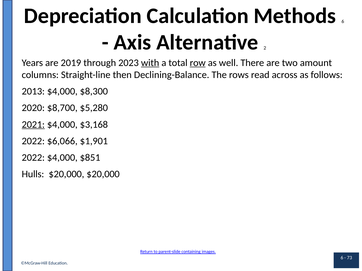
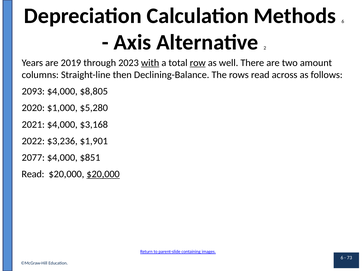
2013: 2013 -> 2093
$8,300: $8,300 -> $8,805
$8,700: $8,700 -> $1,000
2021 underline: present -> none
$6,066: $6,066 -> $3,236
2022 at (33, 158): 2022 -> 2077
Hulls at (33, 174): Hulls -> Read
$20,000 at (103, 174) underline: none -> present
